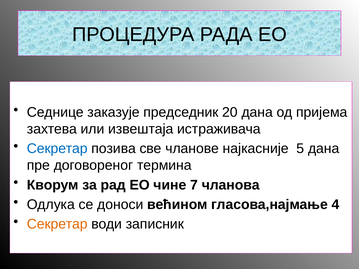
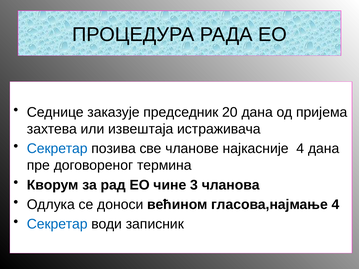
најкасније 5: 5 -> 4
7: 7 -> 3
Секретар at (57, 224) colour: orange -> blue
